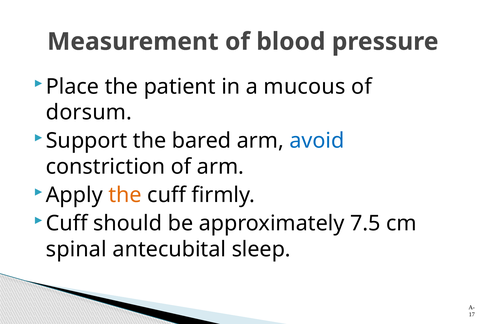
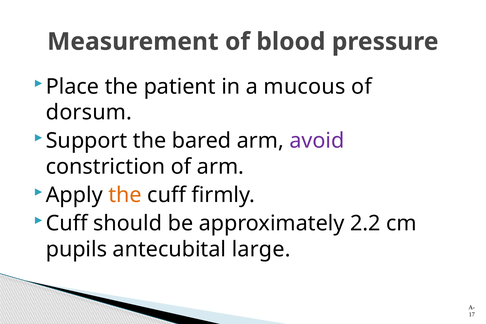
avoid colour: blue -> purple
7.5: 7.5 -> 2.2
spinal: spinal -> pupils
sleep: sleep -> large
